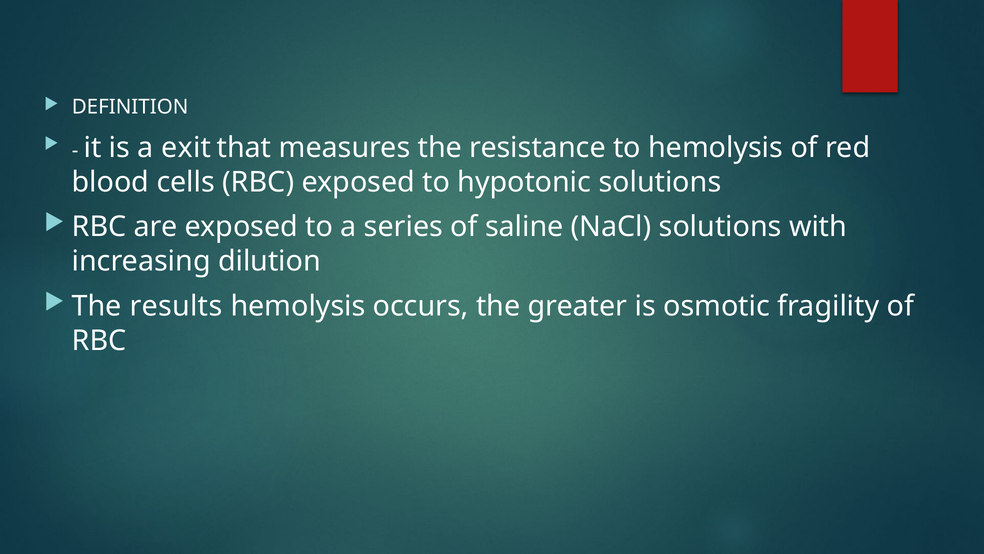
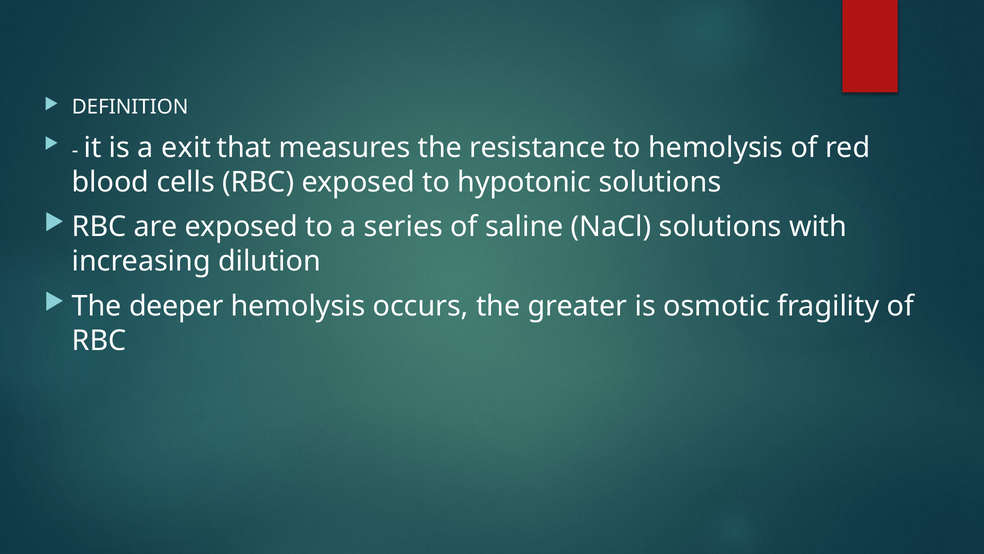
results: results -> deeper
